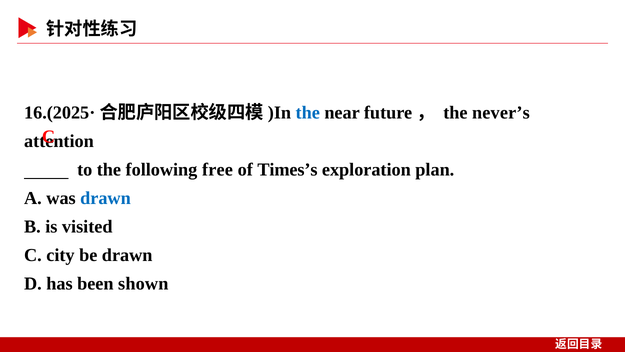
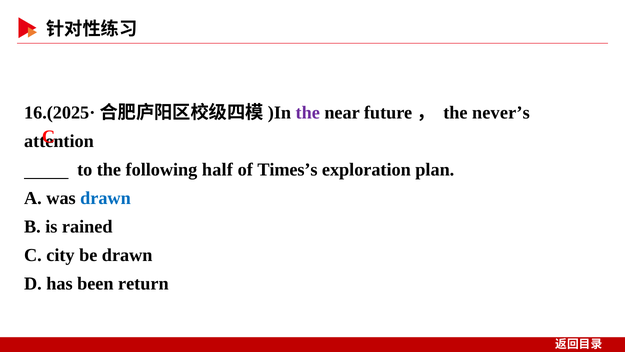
the at (308, 113) colour: blue -> purple
free: free -> half
visited: visited -> rained
shown: shown -> return
